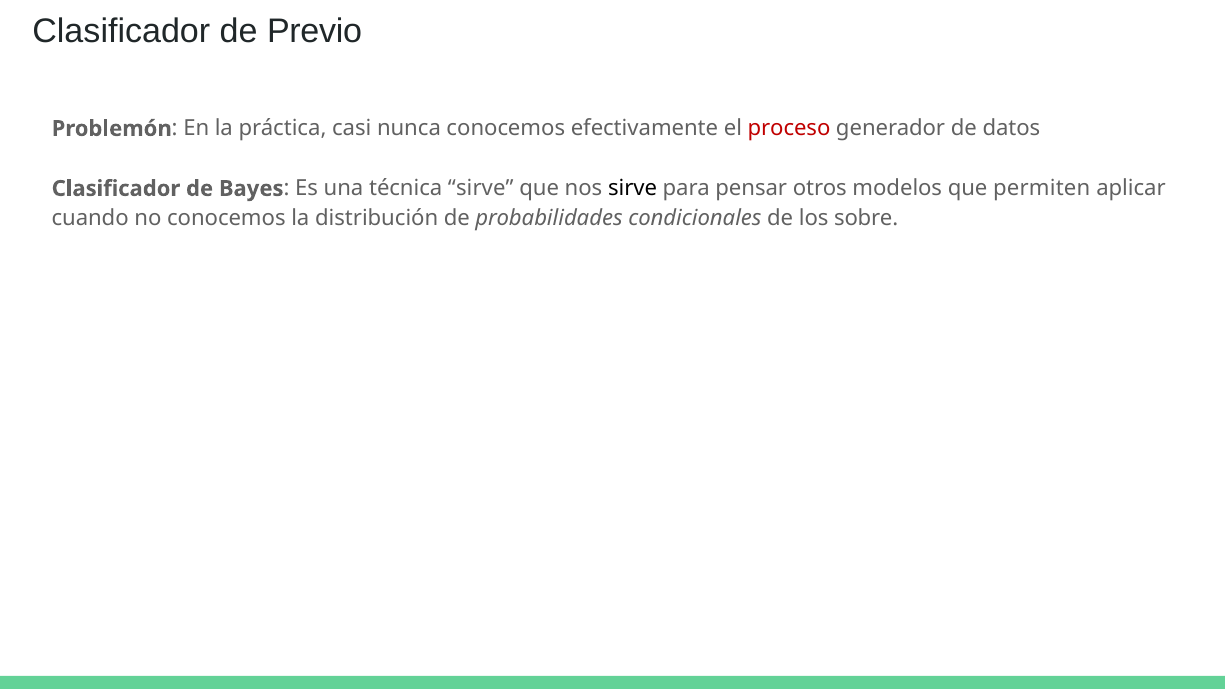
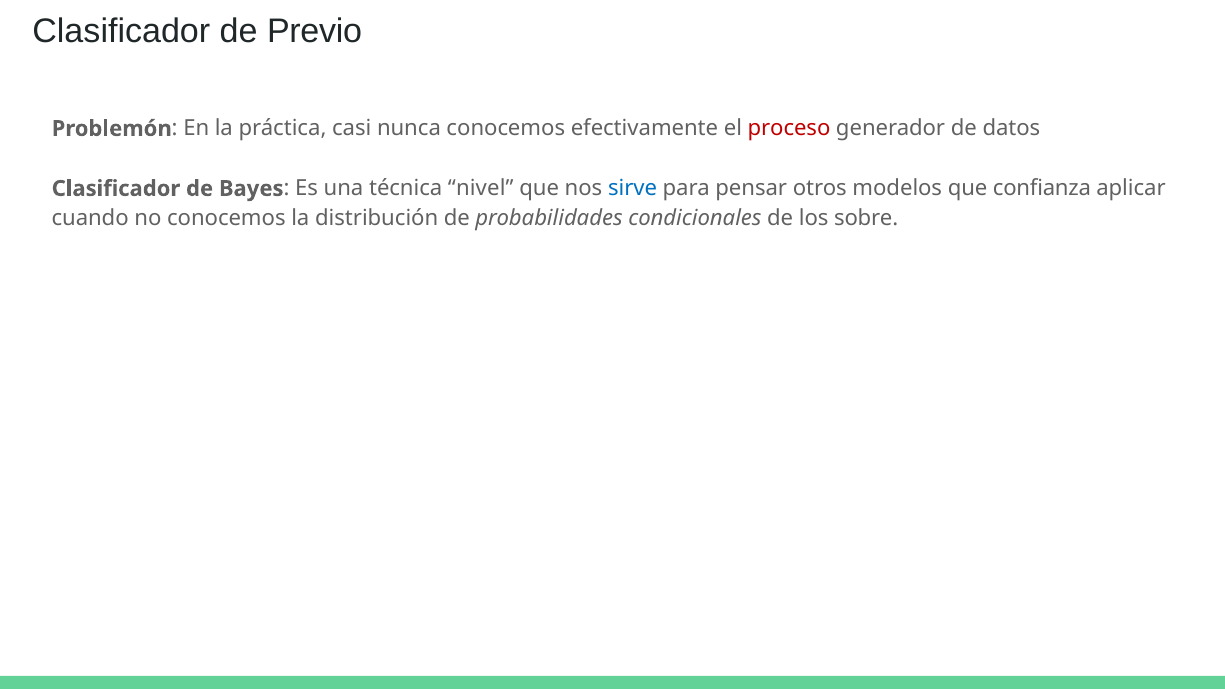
técnica sirve: sirve -> nivel
sirve at (633, 189) colour: black -> blue
permiten: permiten -> confianza
